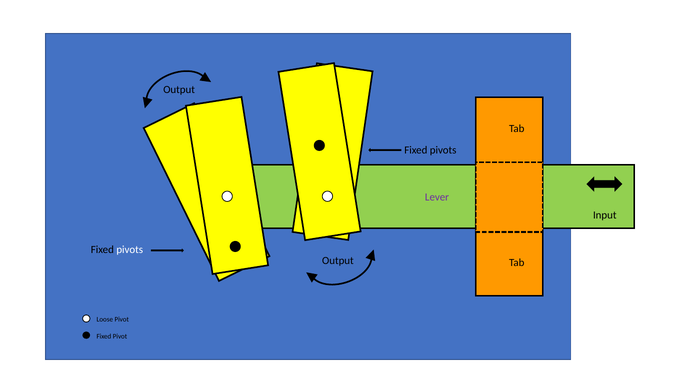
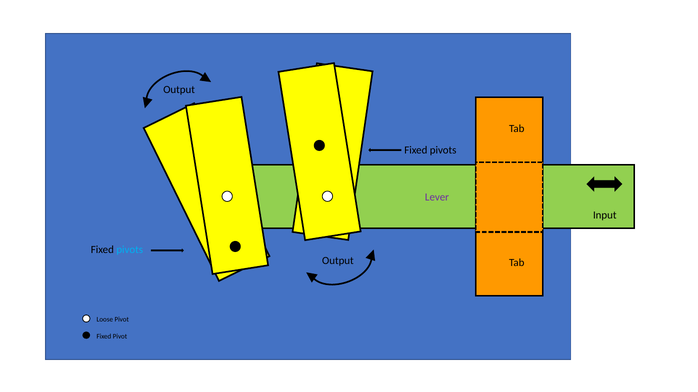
pivots at (130, 250) colour: white -> light blue
